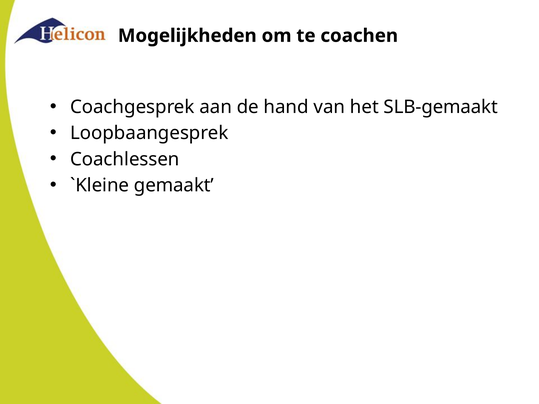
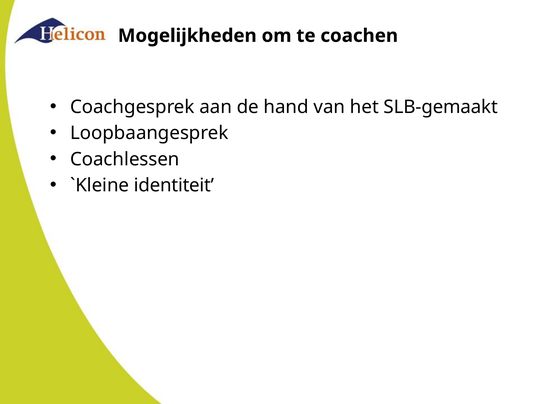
gemaakt: gemaakt -> identiteit
